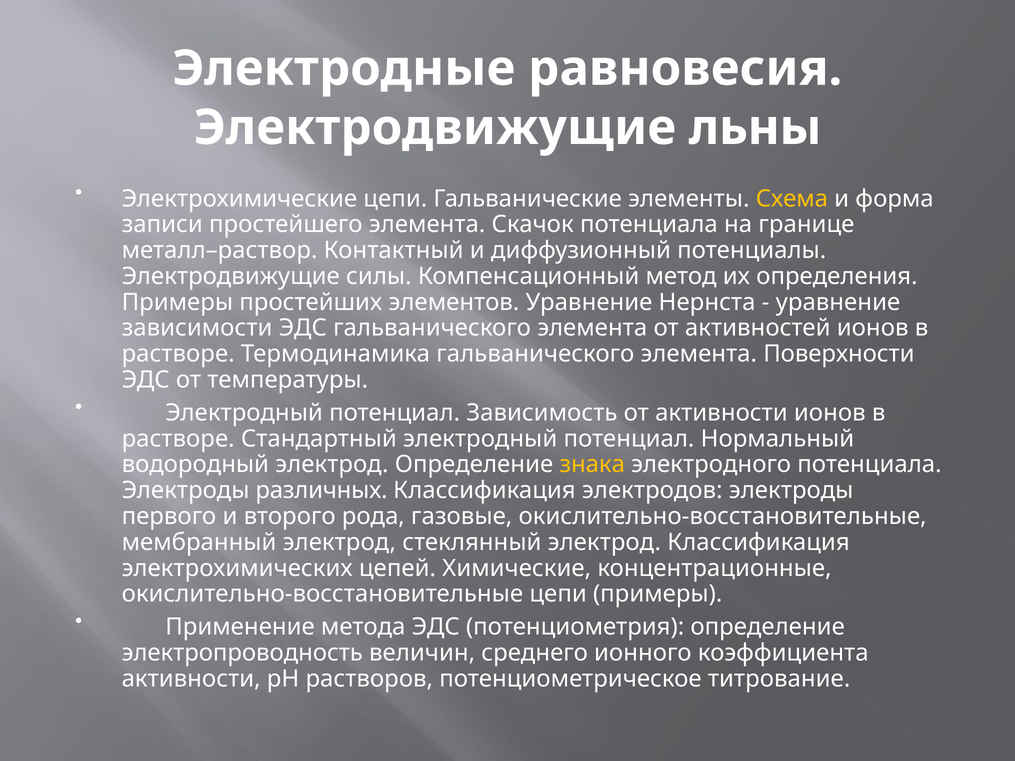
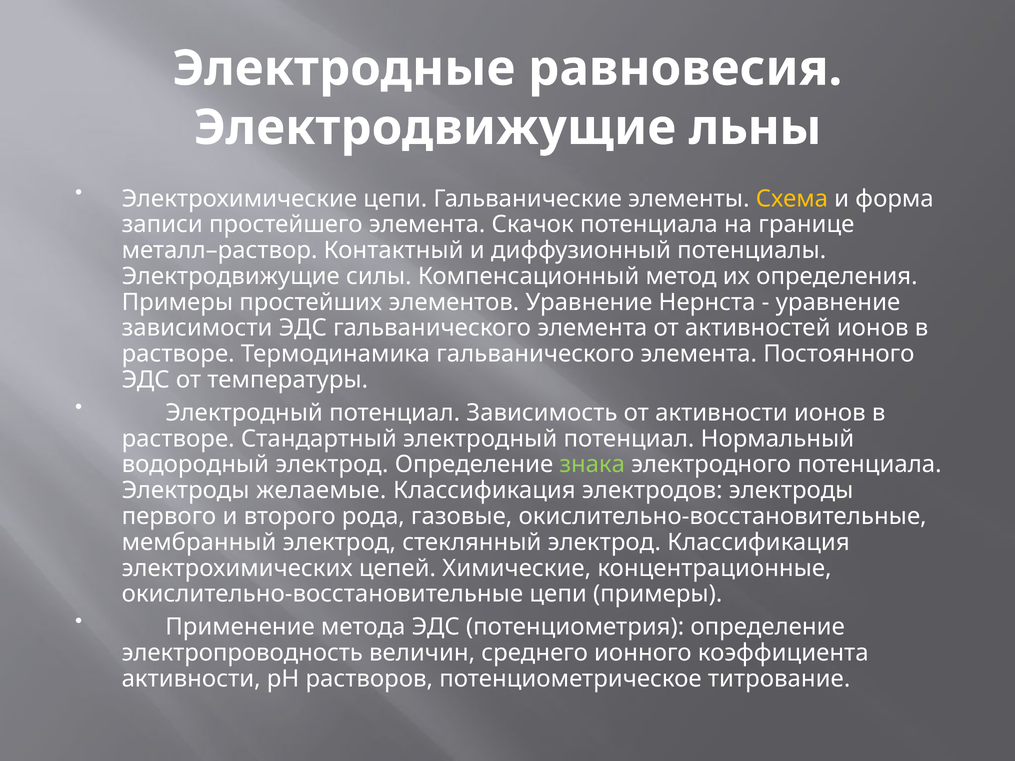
Поверхности: Поверхности -> Постоянного
знака colour: yellow -> light green
различных: различных -> желаемые
